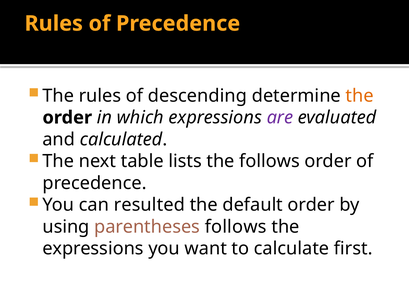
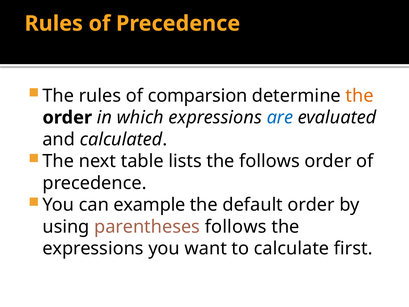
descending: descending -> comparsion
are colour: purple -> blue
resulted: resulted -> example
